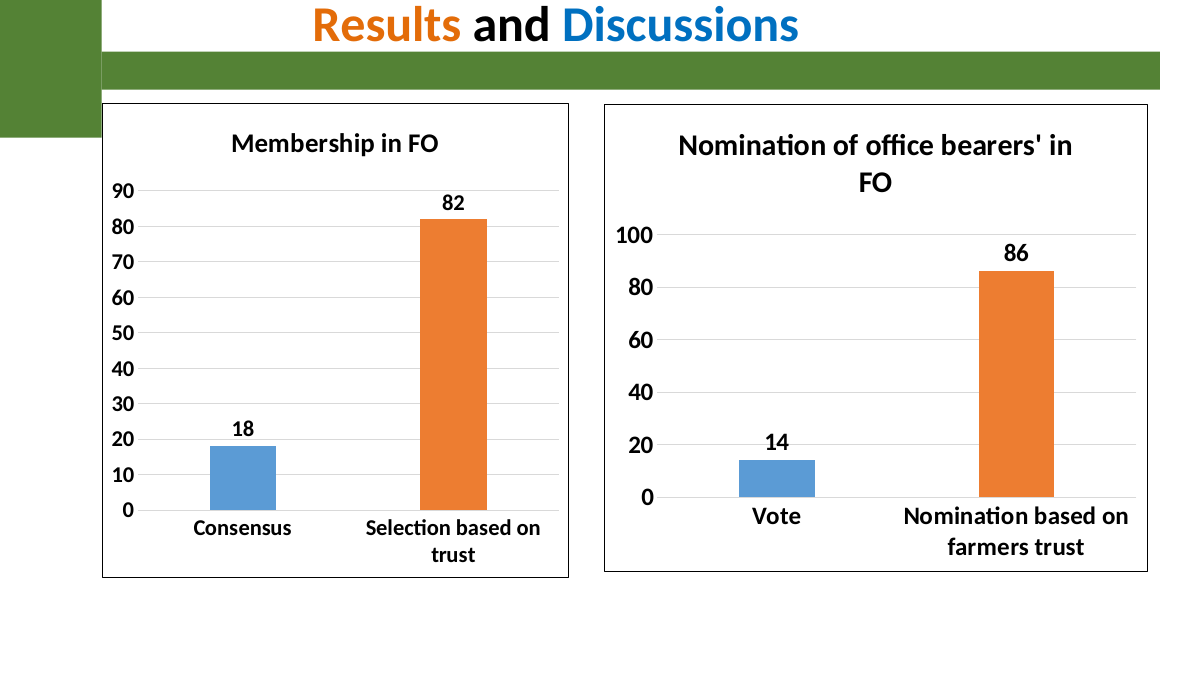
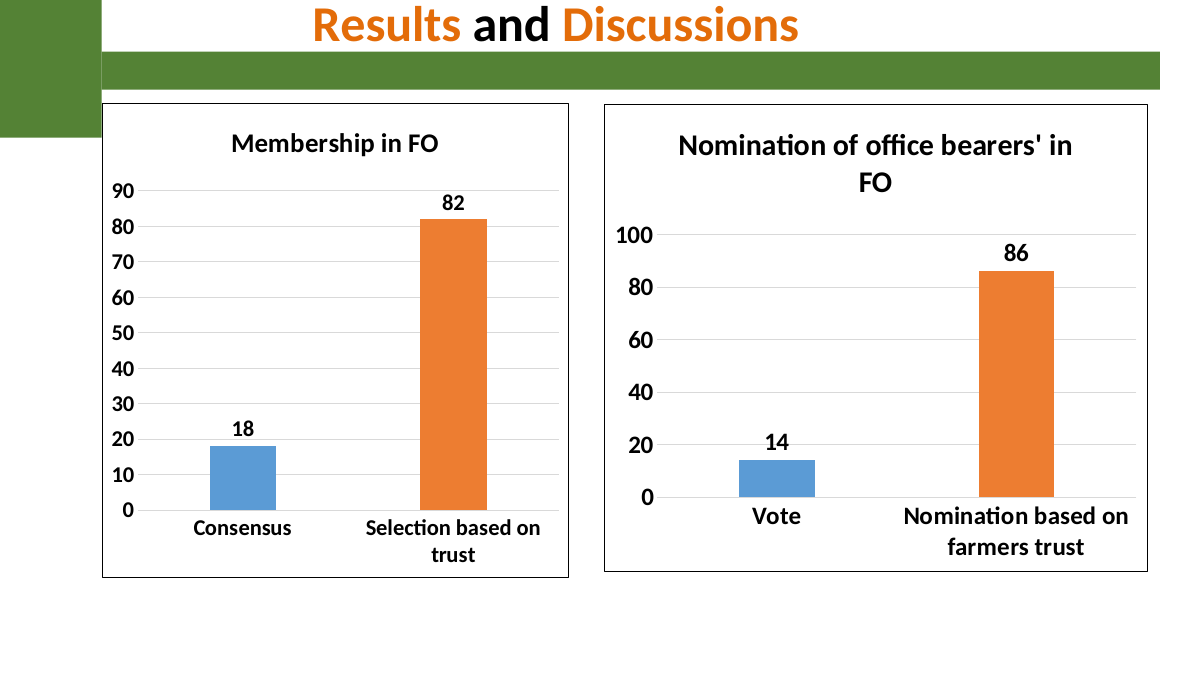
Discussions colour: blue -> orange
